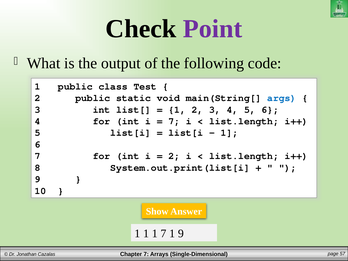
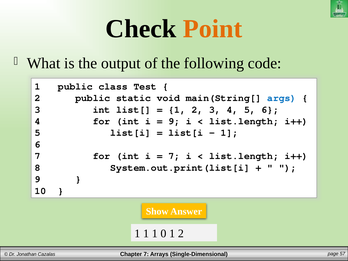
Point colour: purple -> orange
7 at (174, 121): 7 -> 9
2 at (174, 156): 2 -> 7
1 7: 7 -> 0
9 at (181, 234): 9 -> 2
